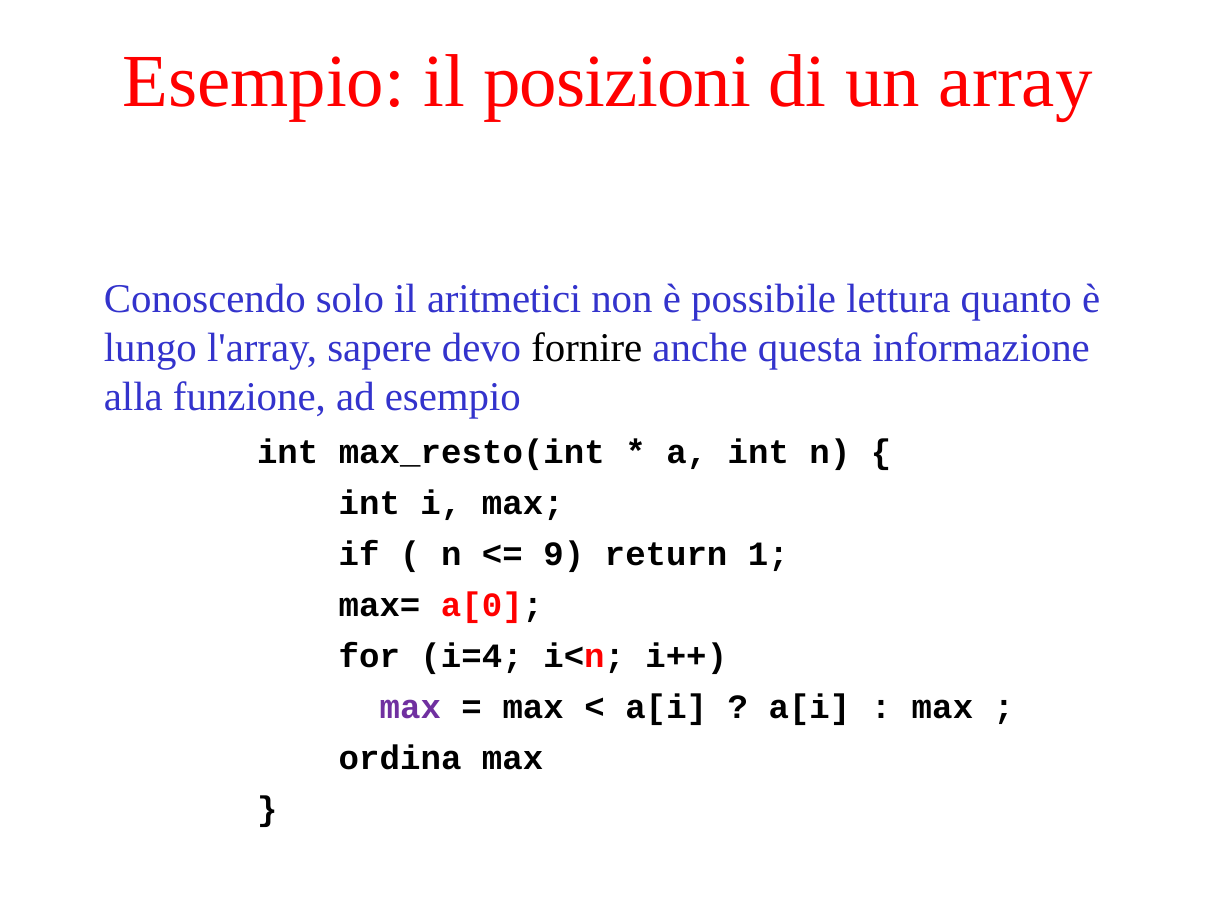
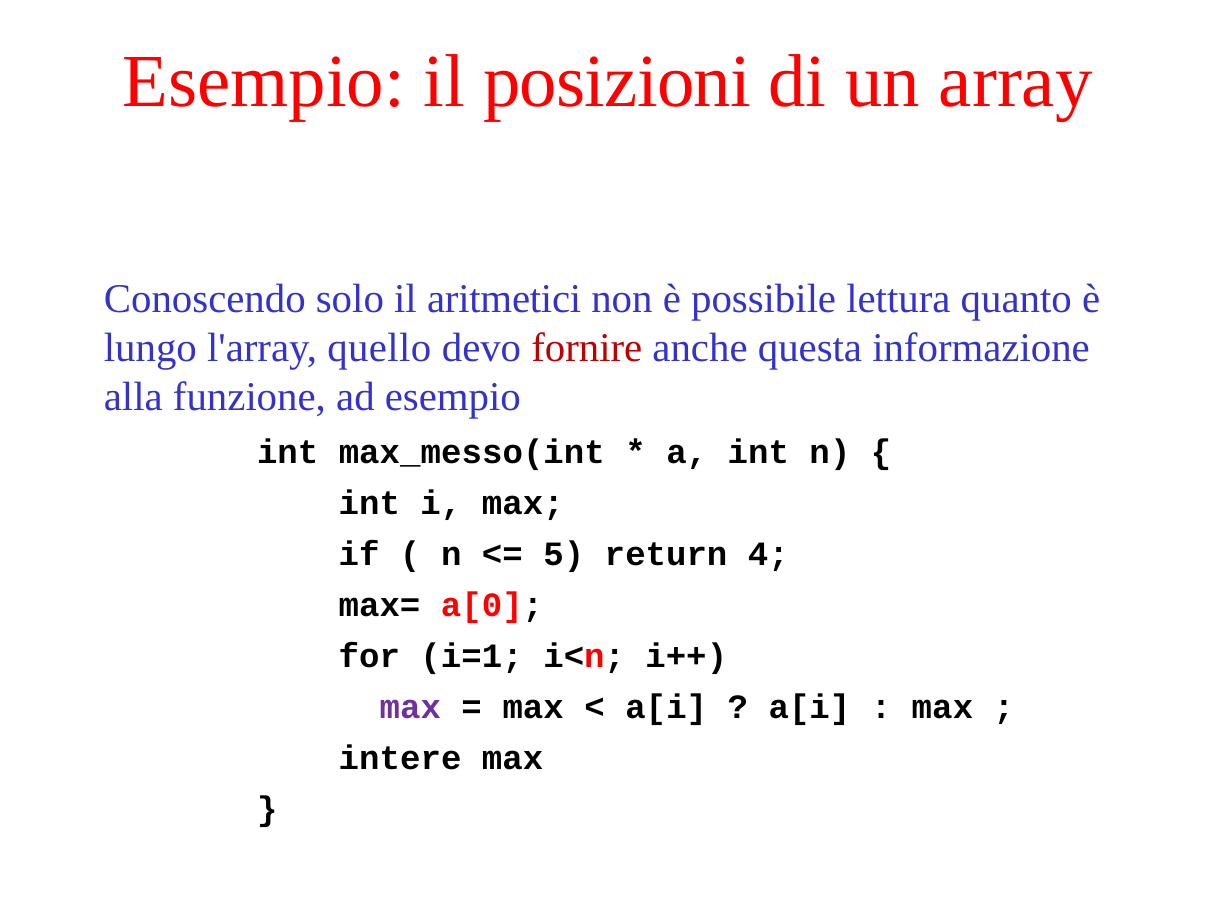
sapere: sapere -> quello
fornire colour: black -> red
max_resto(int: max_resto(int -> max_messo(int
9: 9 -> 5
1: 1 -> 4
i=4: i=4 -> i=1
ordina: ordina -> intere
